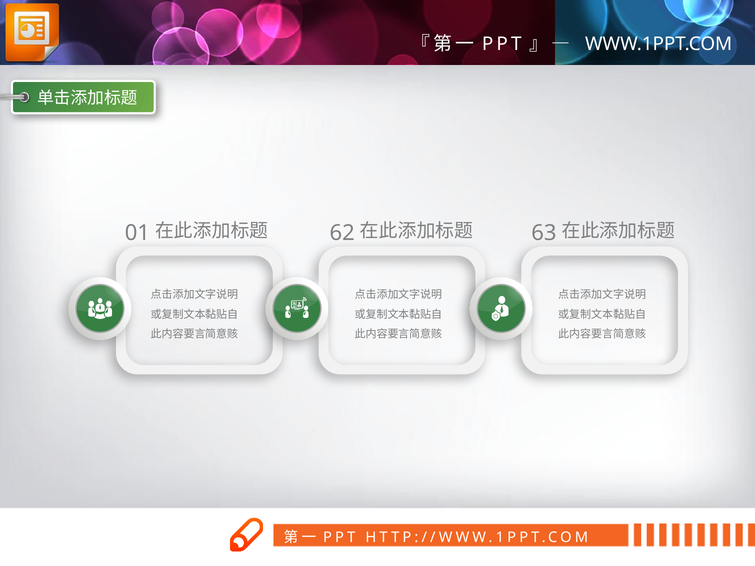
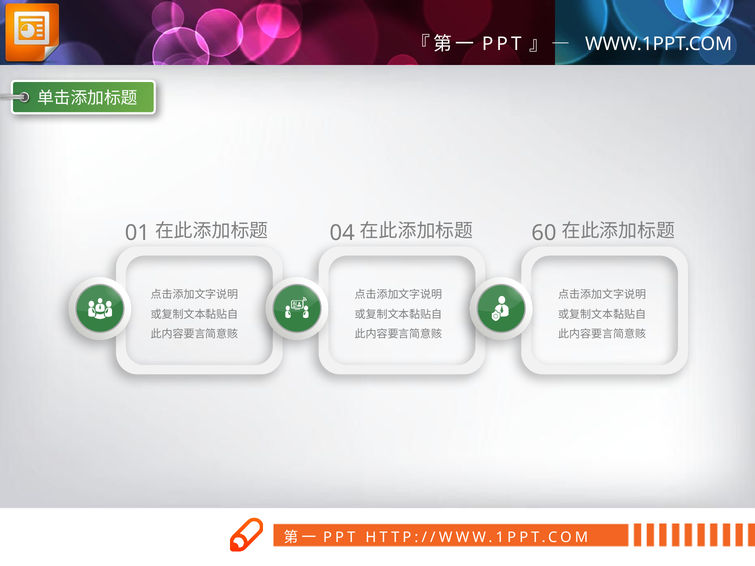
62: 62 -> 04
63: 63 -> 60
